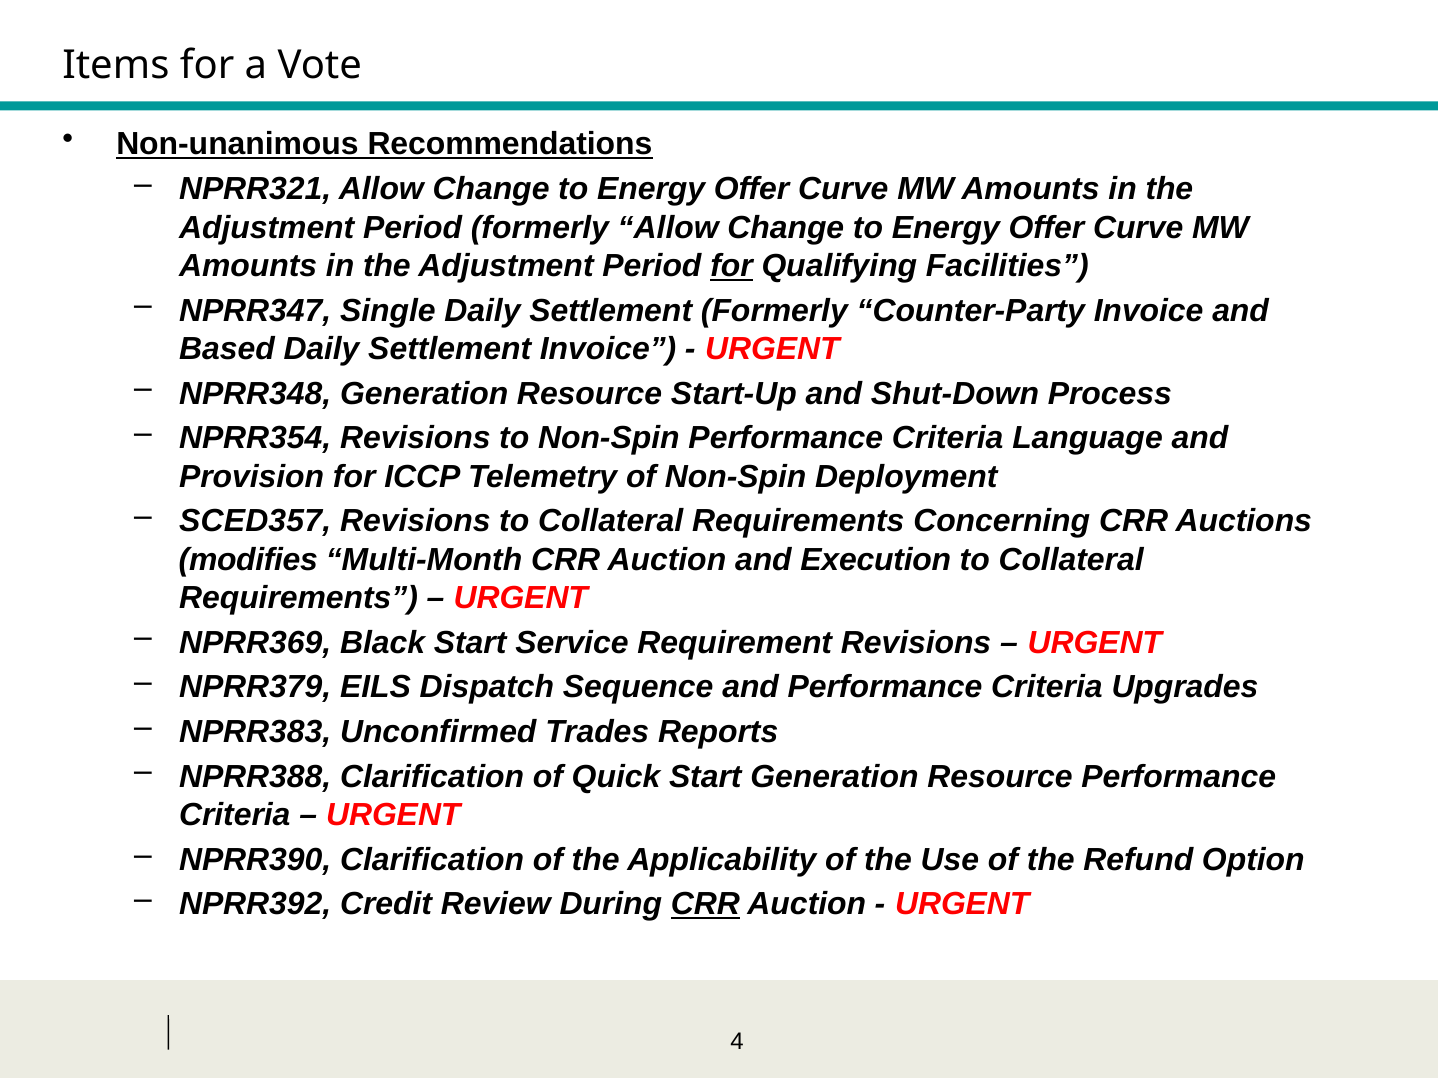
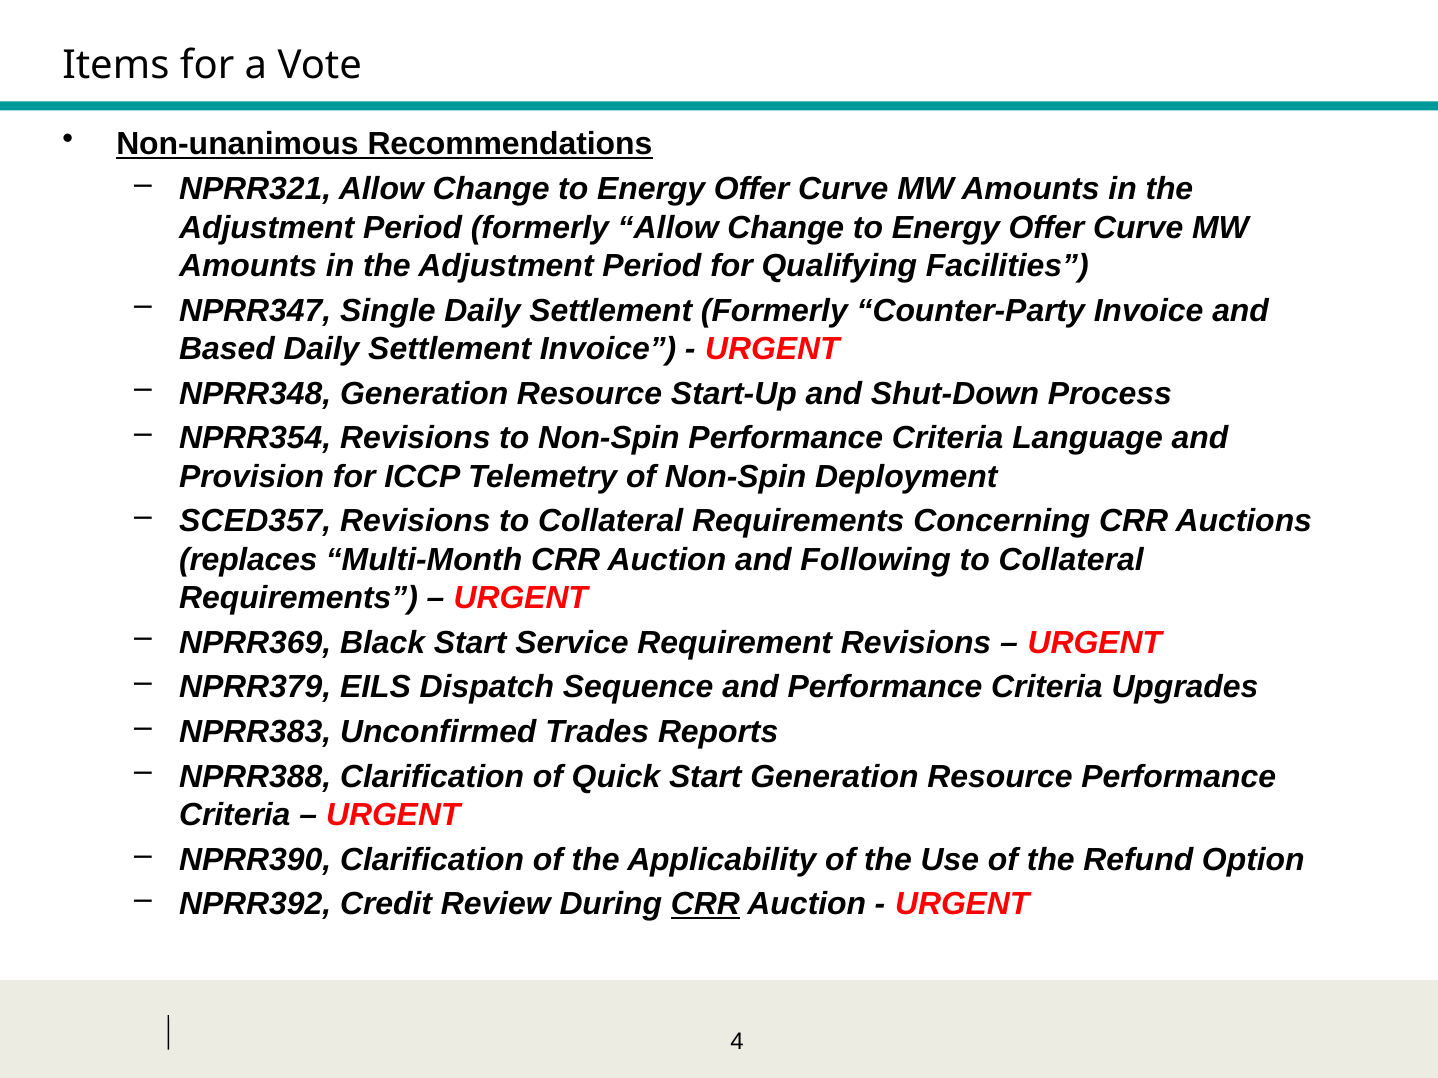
for at (732, 266) underline: present -> none
modifies: modifies -> replaces
Execution: Execution -> Following
